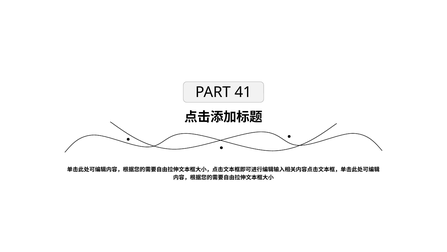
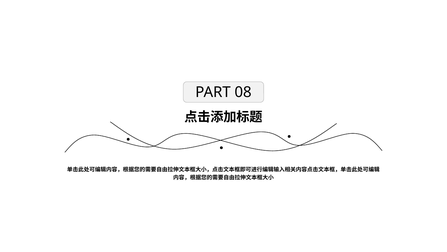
41: 41 -> 08
